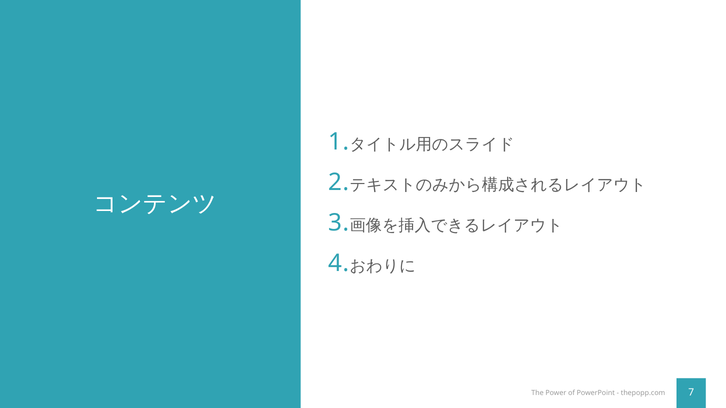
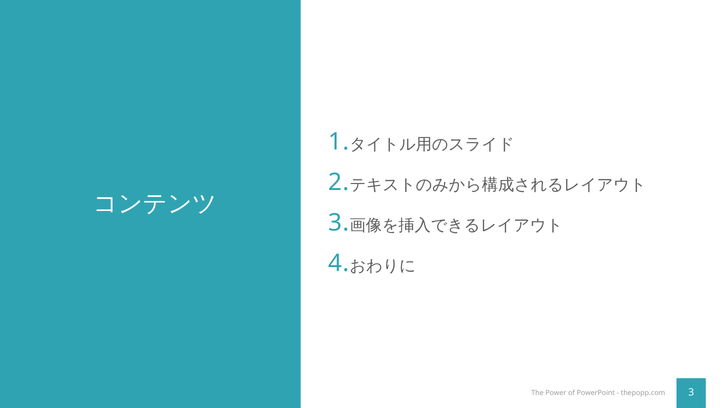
thepopp.com 7: 7 -> 3
